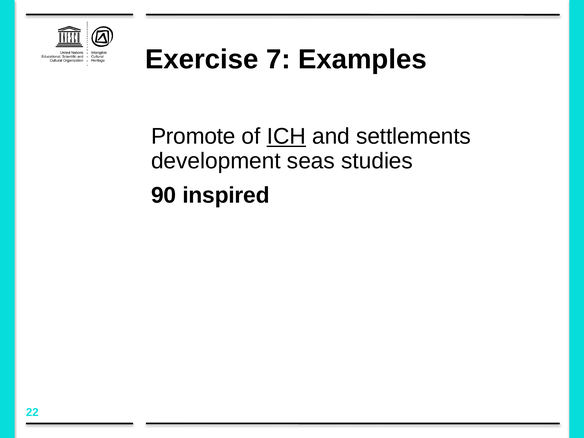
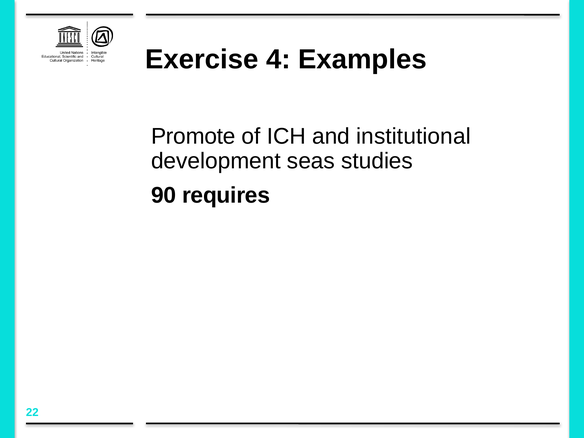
7: 7 -> 4
ICH underline: present -> none
settlements: settlements -> institutional
inspired: inspired -> requires
